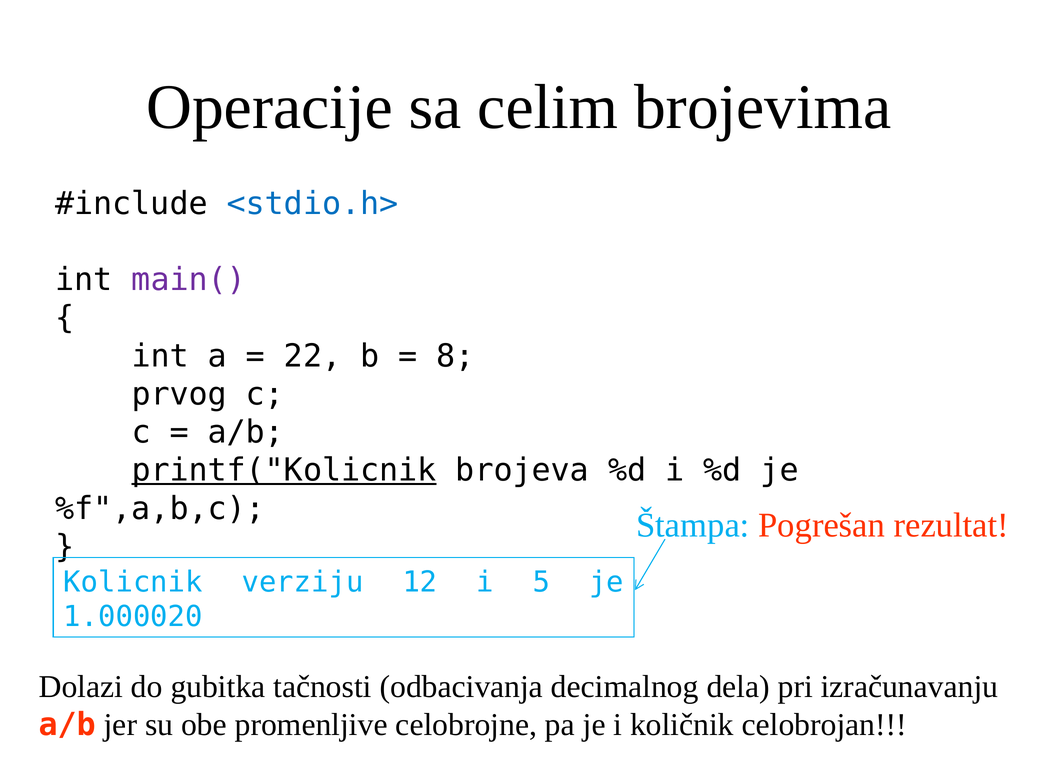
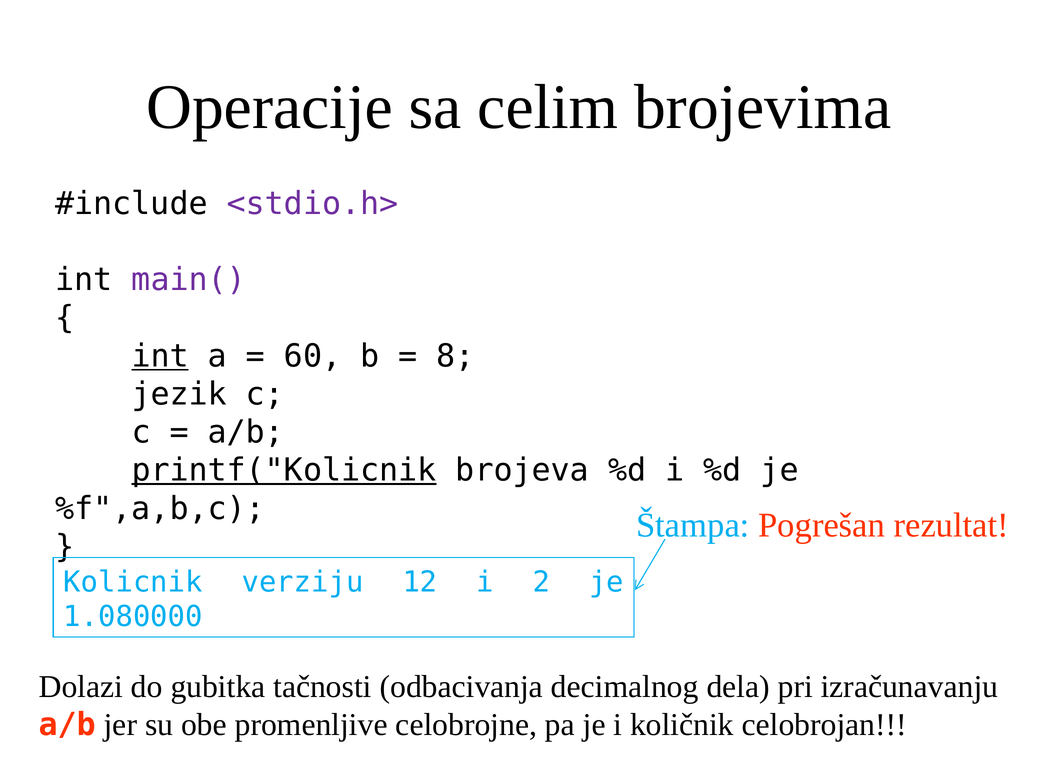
<stdio.h> colour: blue -> purple
int at (160, 356) underline: none -> present
22: 22 -> 60
prvog: prvog -> jezik
5: 5 -> 2
1.000020: 1.000020 -> 1.080000
